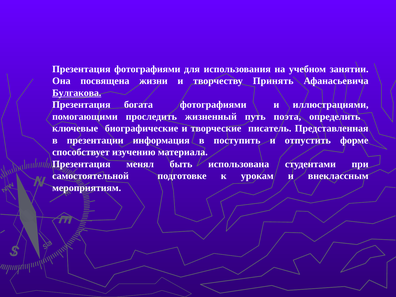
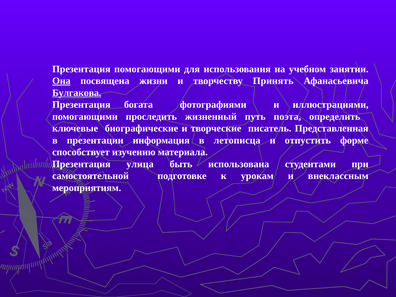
Презентация фотографиями: фотографиями -> помогающими
Она underline: none -> present
поступить: поступить -> летописца
менял: менял -> улица
